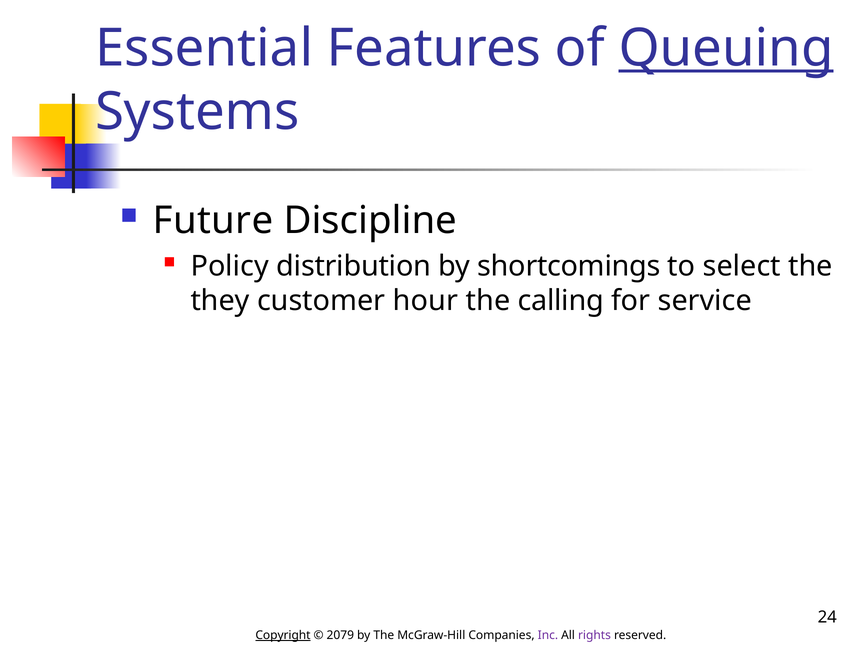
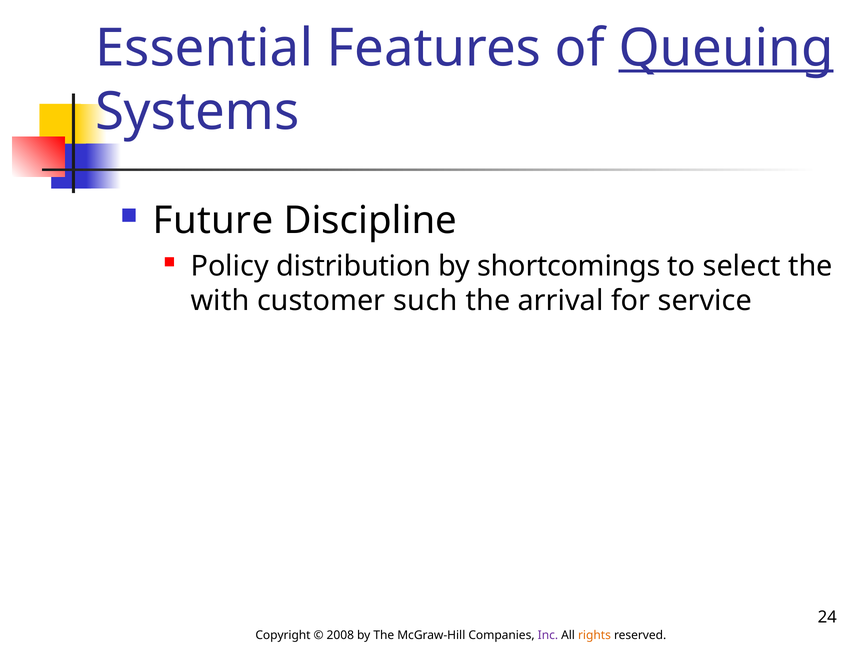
they: they -> with
hour: hour -> such
calling: calling -> arrival
Copyright underline: present -> none
2079: 2079 -> 2008
rights colour: purple -> orange
